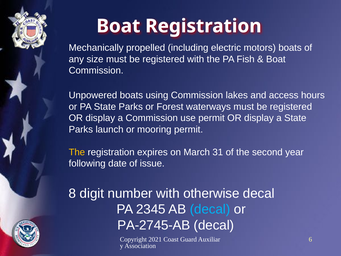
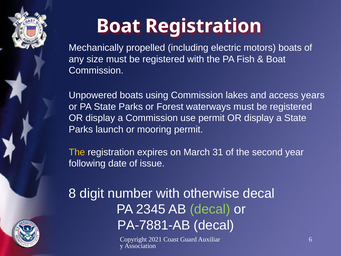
hours: hours -> years
decal at (210, 209) colour: light blue -> light green
PA-2745-AB: PA-2745-AB -> PA-7881-AB
